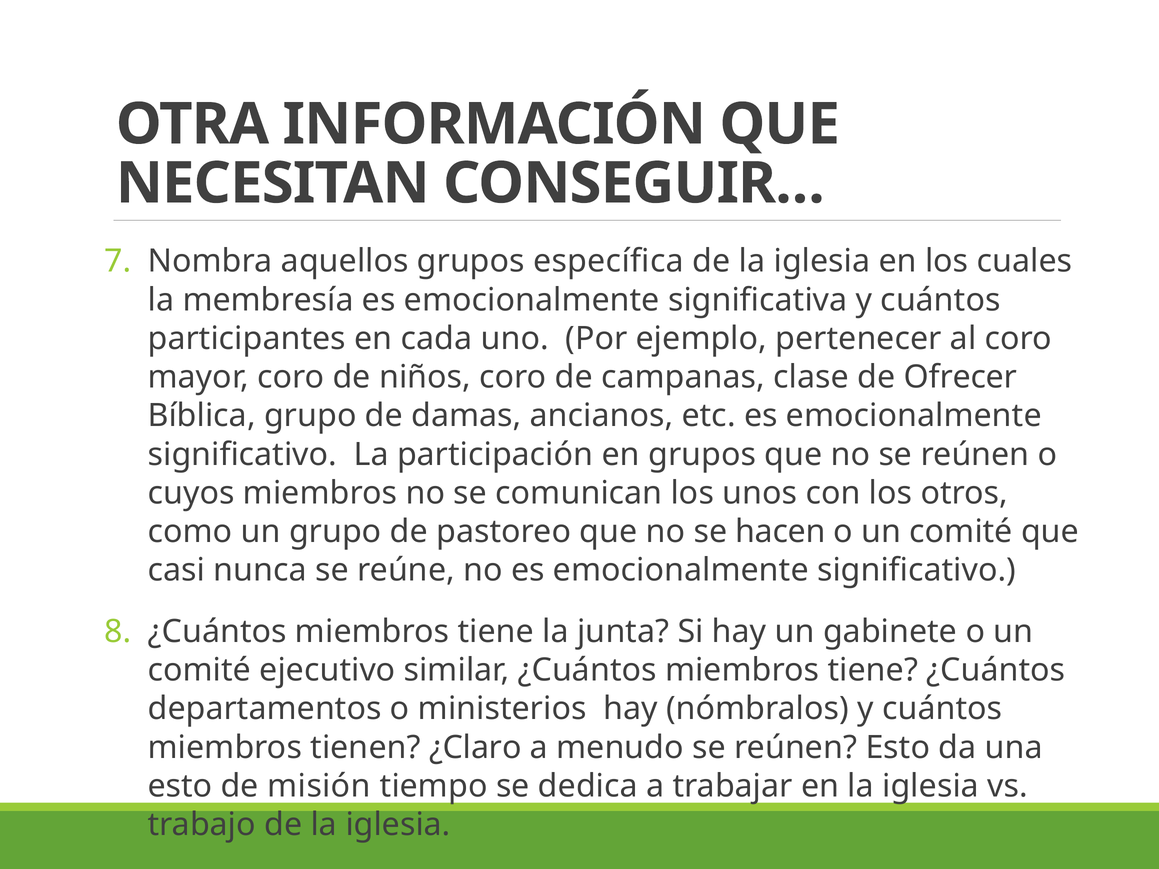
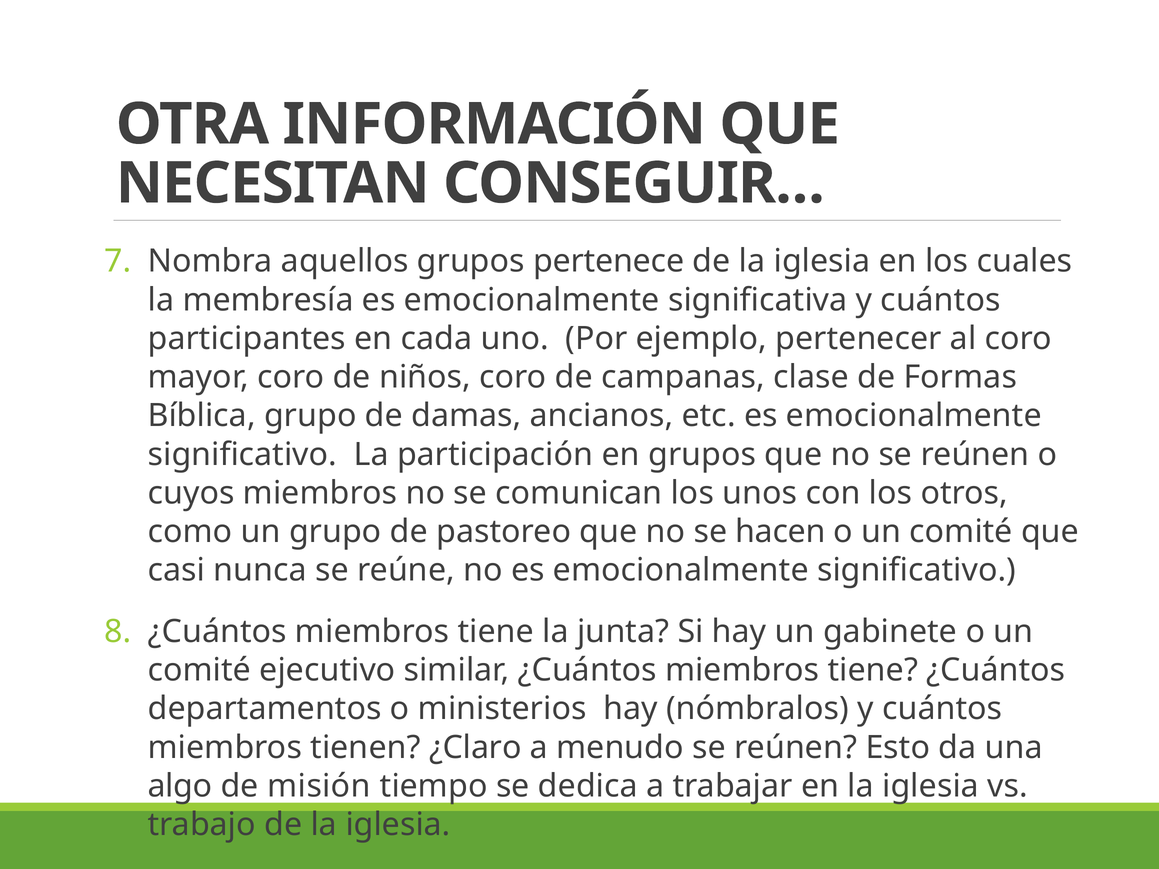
específica: específica -> pertenece
Ofrecer: Ofrecer -> Formas
esto at (180, 786): esto -> algo
